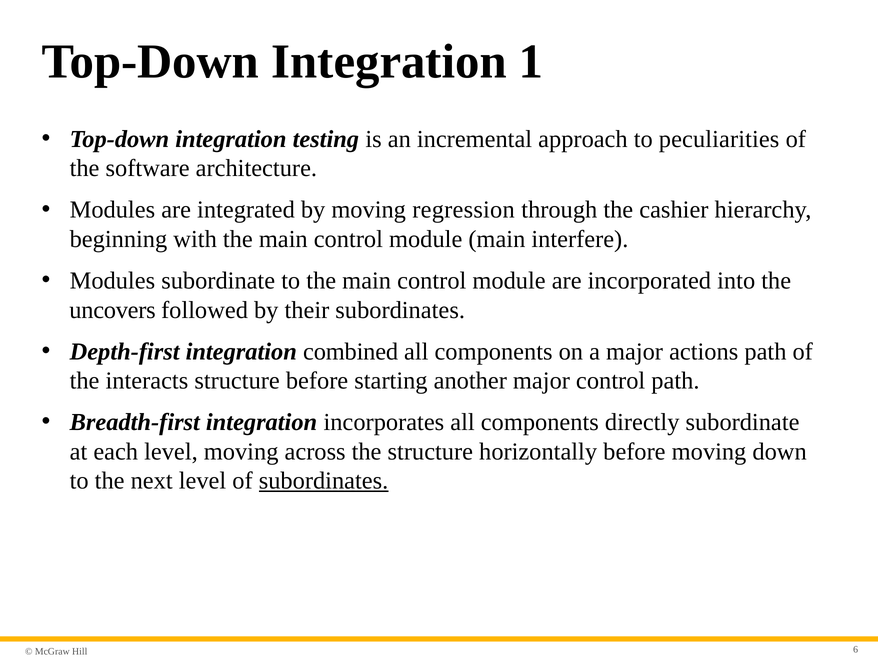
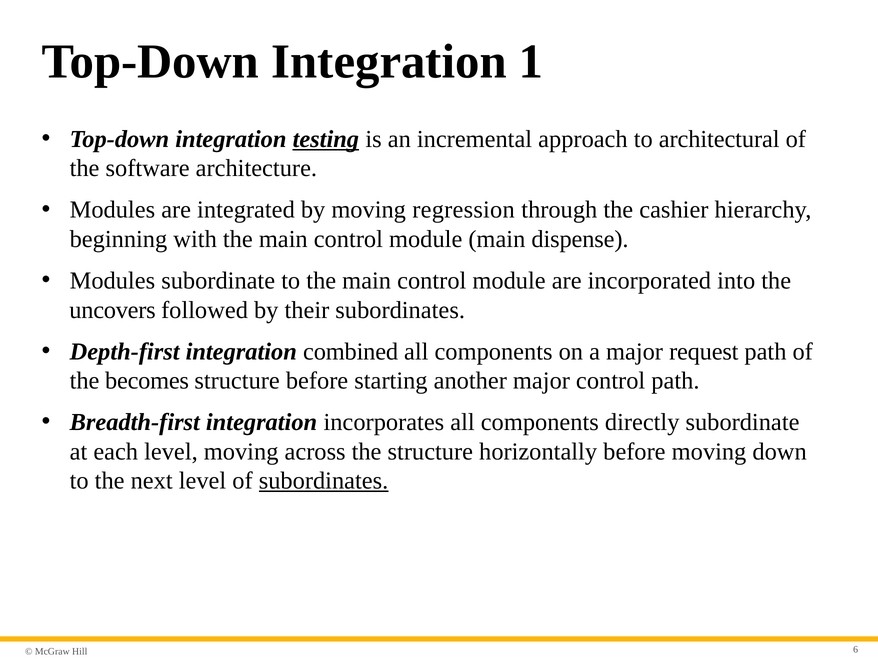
testing underline: none -> present
peculiarities: peculiarities -> architectural
interfere: interfere -> dispense
actions: actions -> request
interacts: interacts -> becomes
